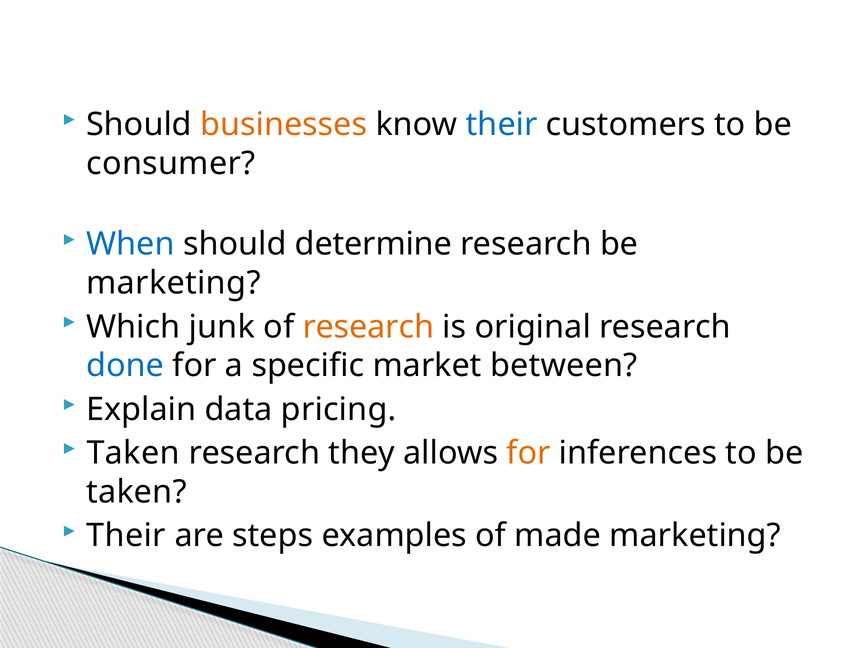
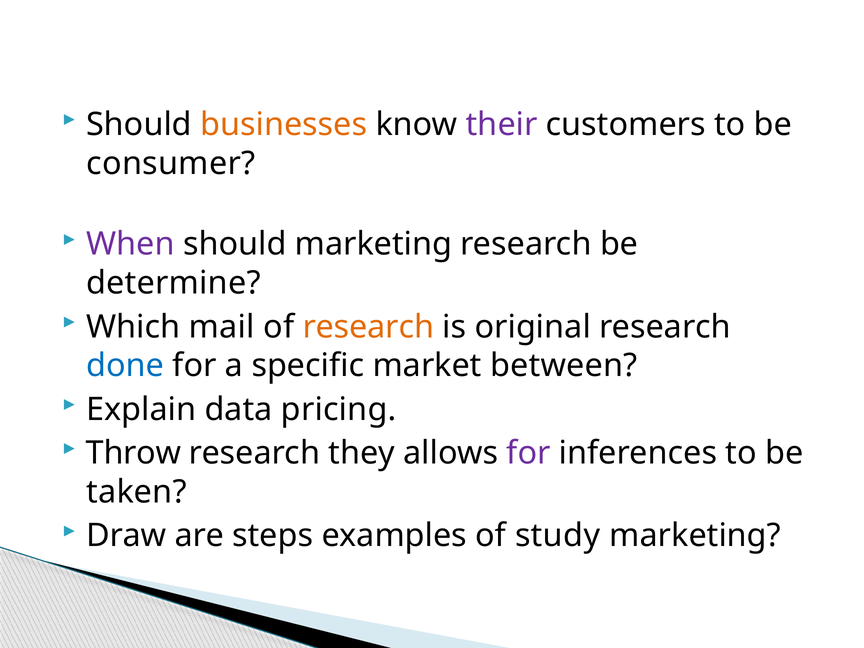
their at (502, 125) colour: blue -> purple
When colour: blue -> purple
should determine: determine -> marketing
marketing at (173, 283): marketing -> determine
junk: junk -> mail
Taken at (133, 453): Taken -> Throw
for at (529, 453) colour: orange -> purple
Their at (126, 536): Their -> Draw
made: made -> study
